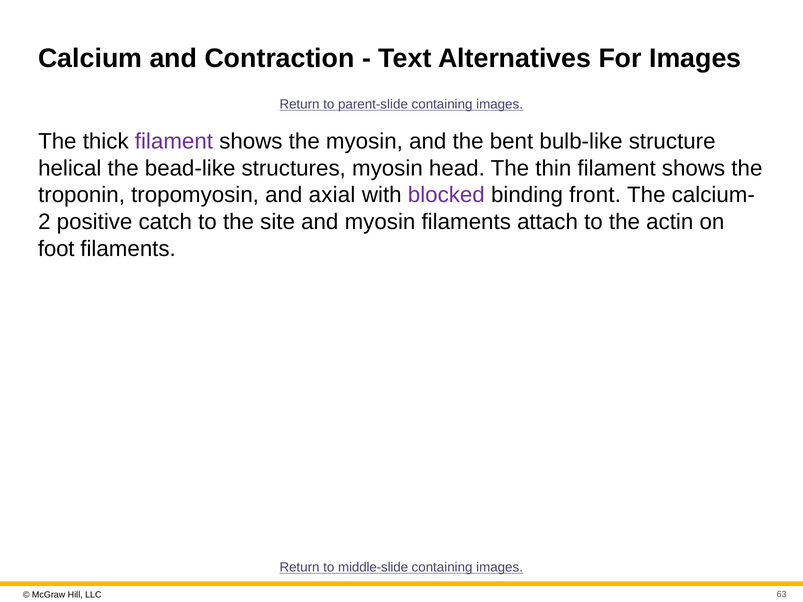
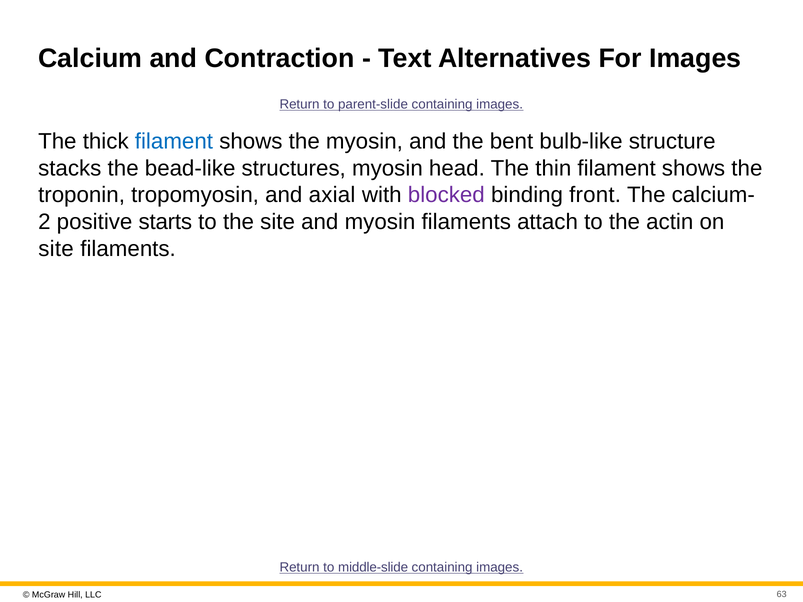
filament at (174, 142) colour: purple -> blue
helical: helical -> stacks
catch: catch -> starts
foot at (56, 249): foot -> site
